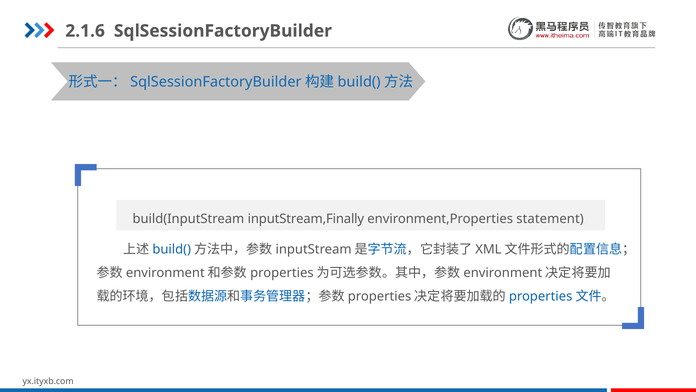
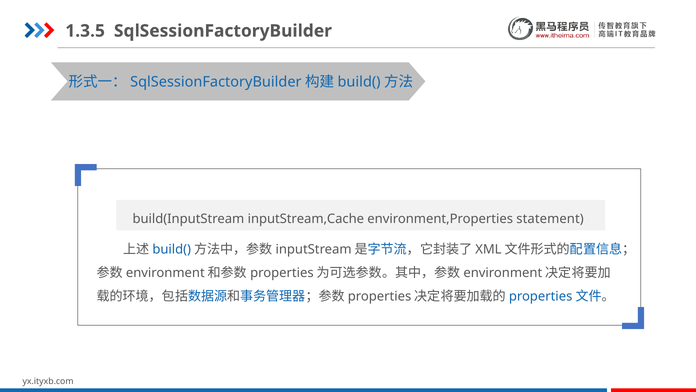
2.1.6: 2.1.6 -> 1.3.5
inputStream,Finally: inputStream,Finally -> inputStream,Cache
